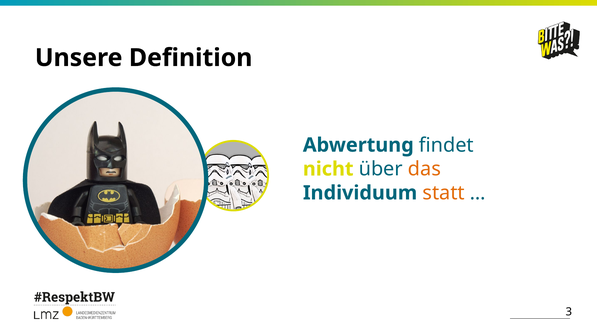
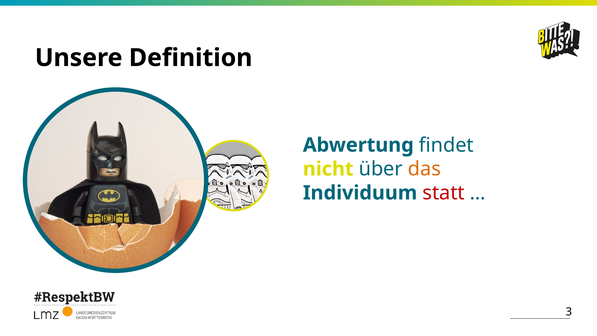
statt colour: orange -> red
